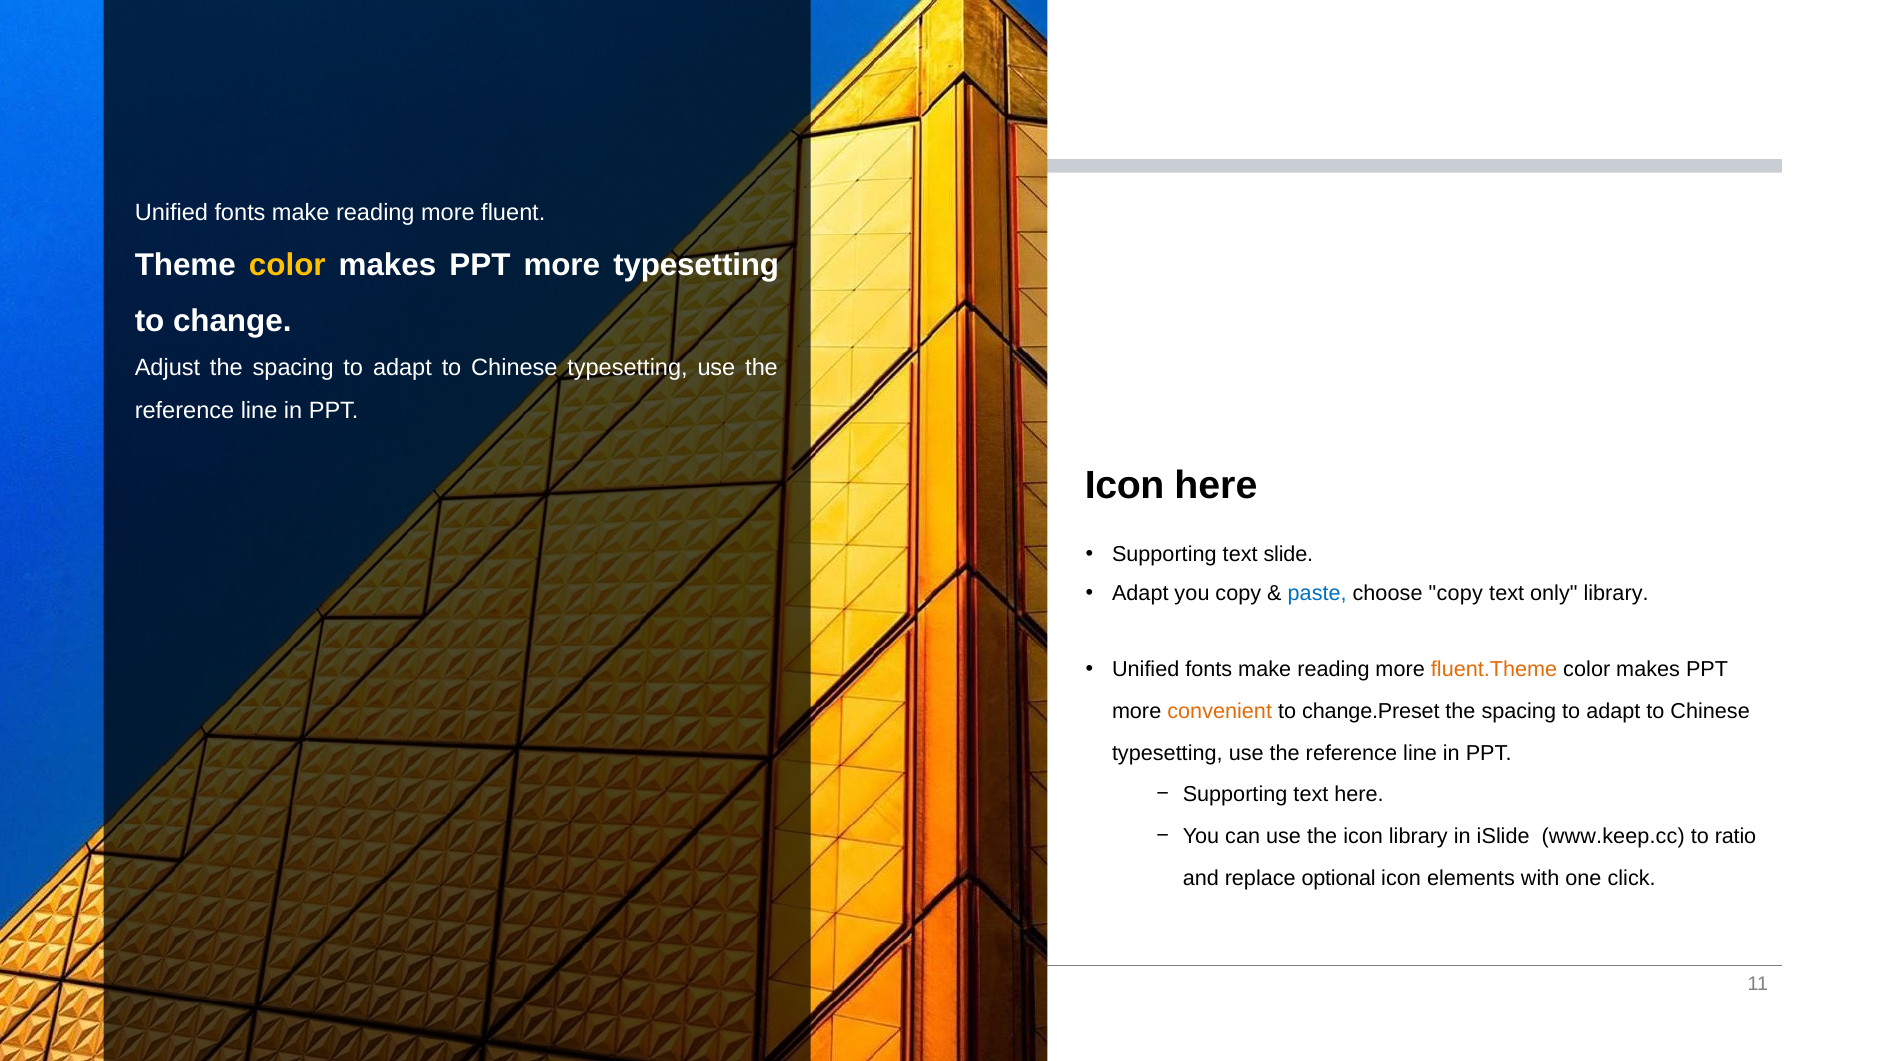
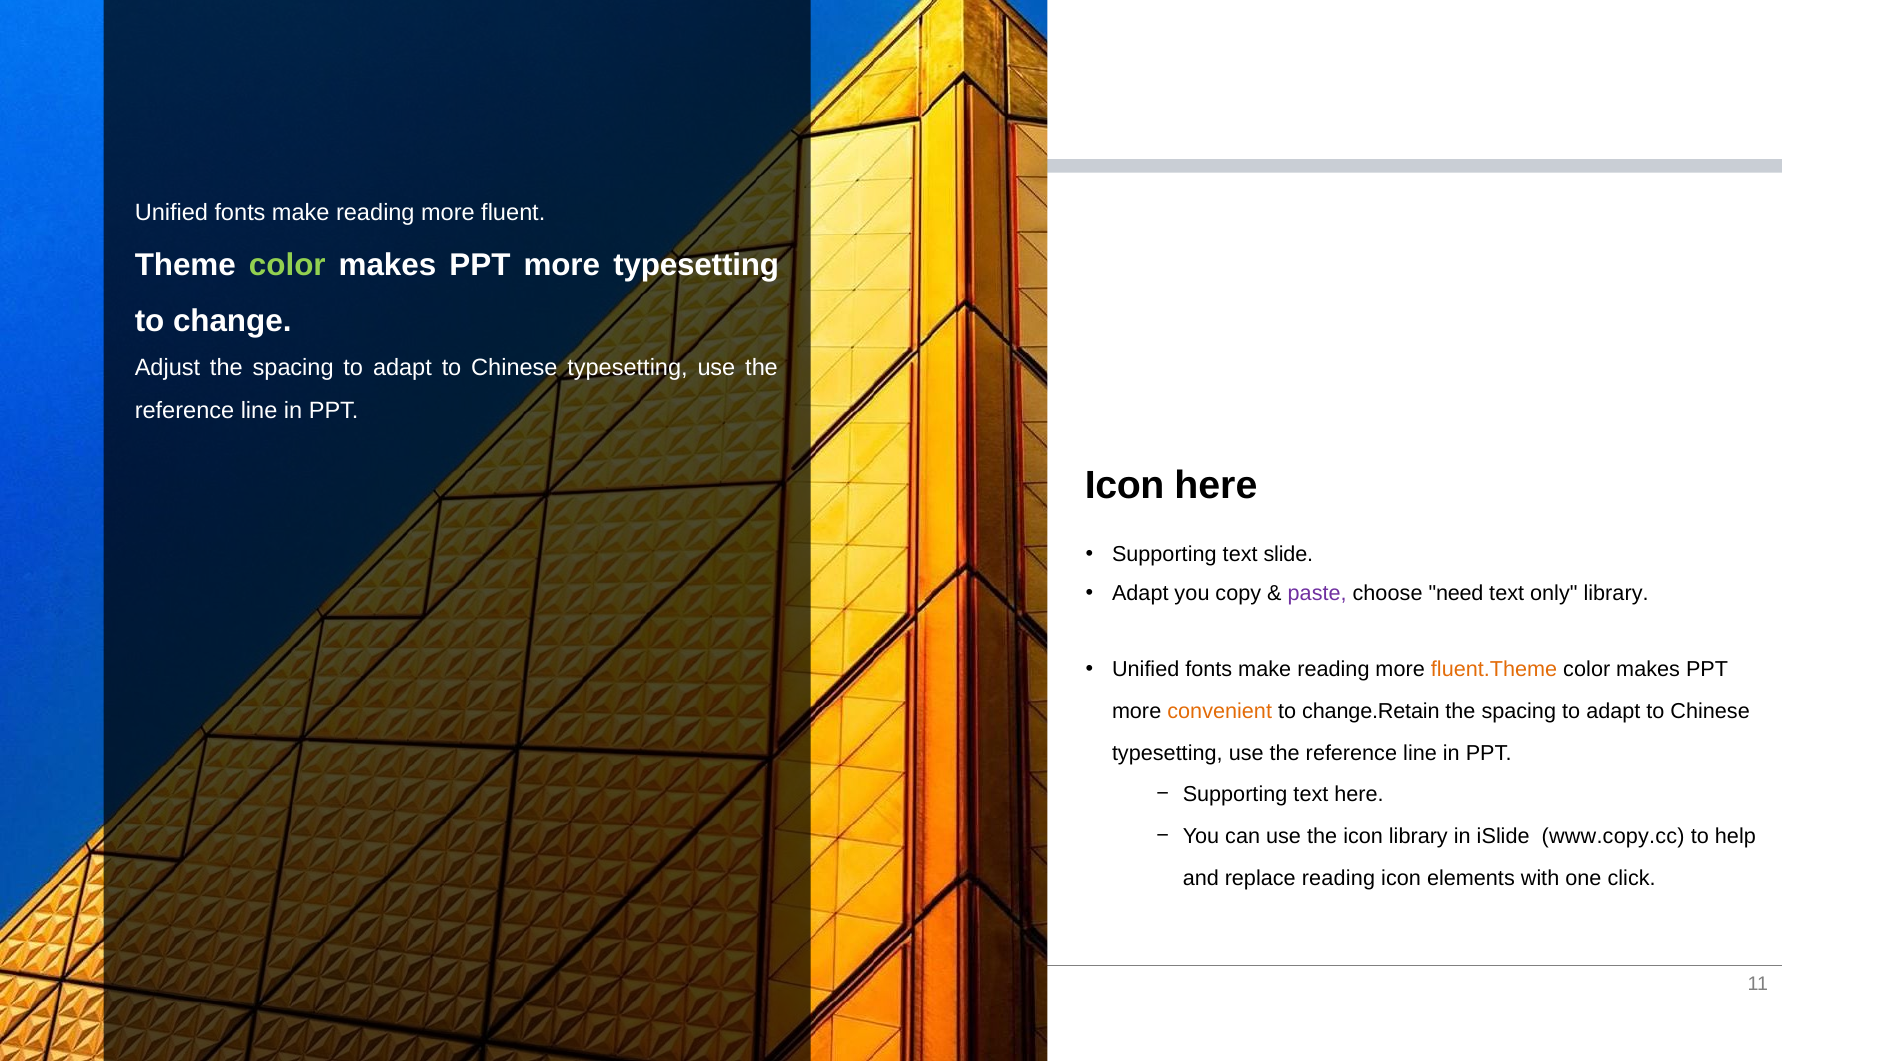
color at (287, 265) colour: yellow -> light green
paste colour: blue -> purple
choose copy: copy -> need
change.Preset: change.Preset -> change.Retain
www.keep.cc: www.keep.cc -> www.copy.cc
ratio: ratio -> help
replace optional: optional -> reading
